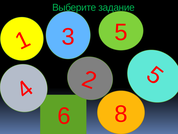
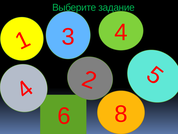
3 5: 5 -> 4
